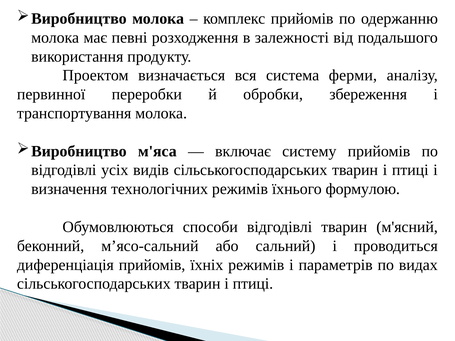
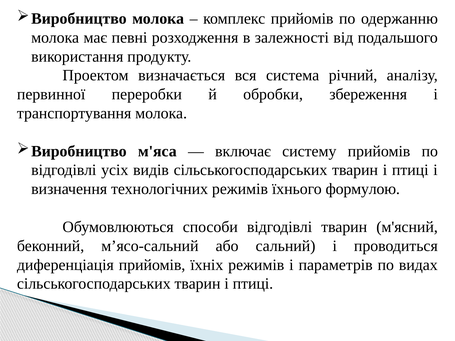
ферми: ферми -> річний
